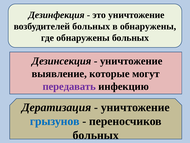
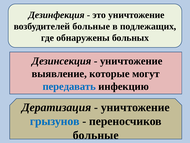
возбудителей больных: больных -> больные
в обнаружены: обнаружены -> подлежащих
передавать colour: purple -> blue
больных at (96, 135): больных -> больные
